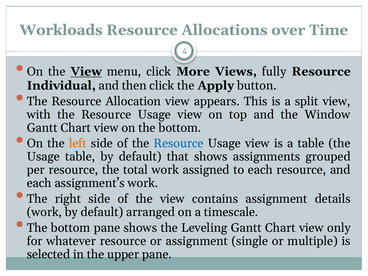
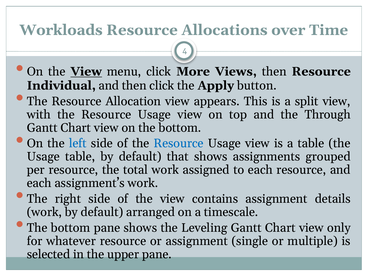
Views fully: fully -> then
Window: Window -> Through
left colour: orange -> blue
